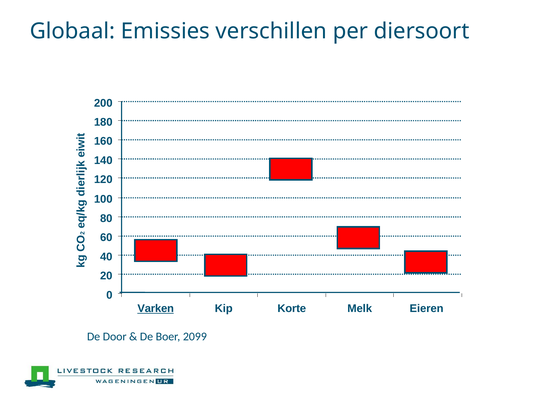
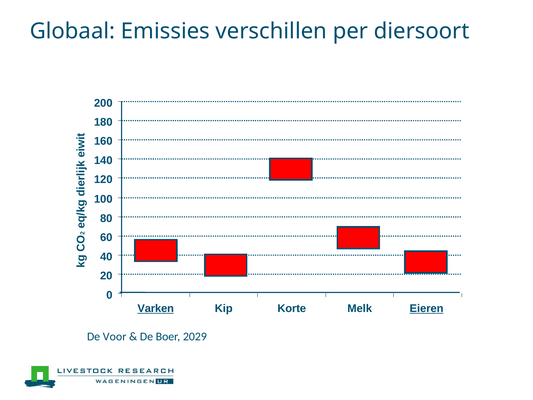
Eieren underline: none -> present
Door: Door -> Voor
2099: 2099 -> 2029
